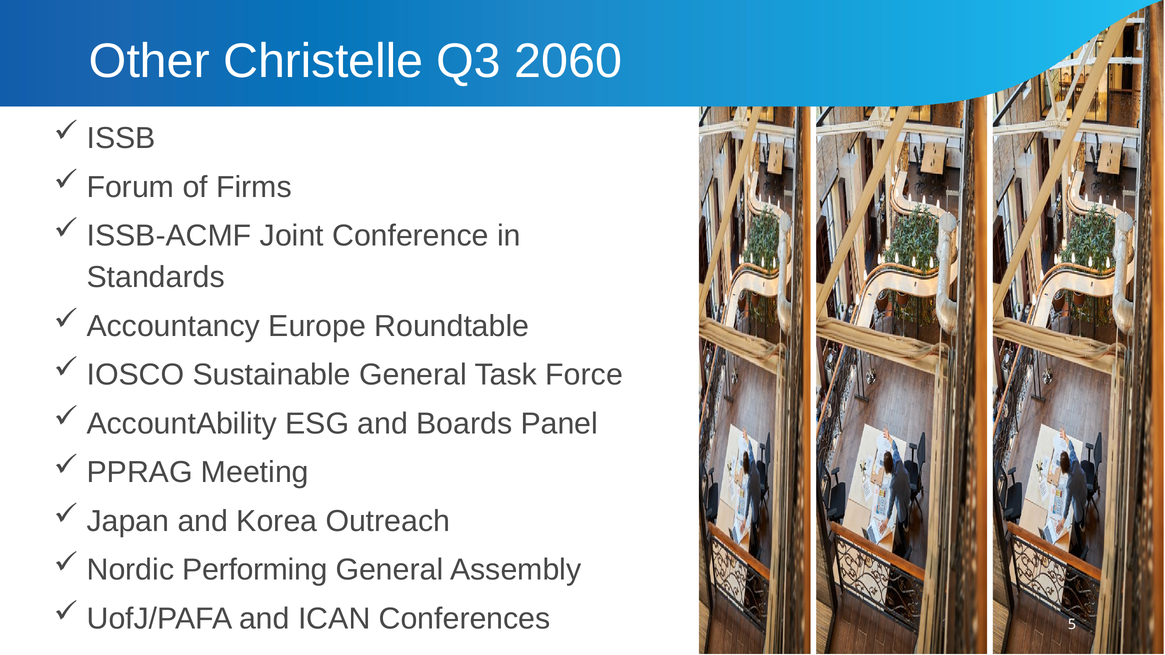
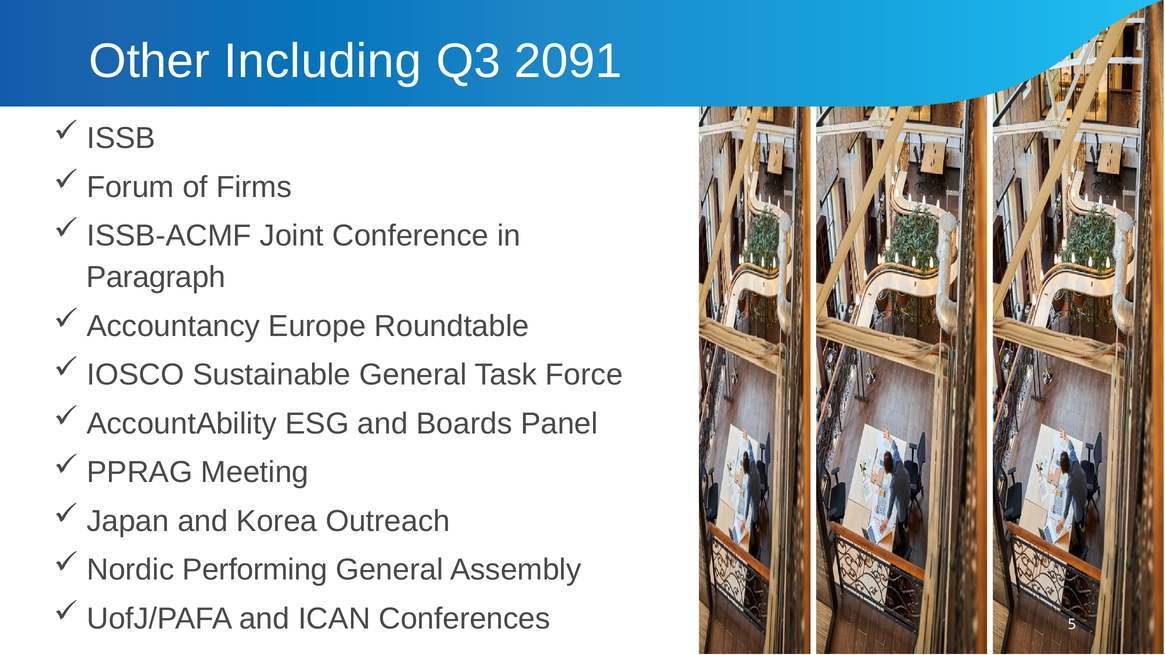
Christelle: Christelle -> Including
2060: 2060 -> 2091
Standards: Standards -> Paragraph
